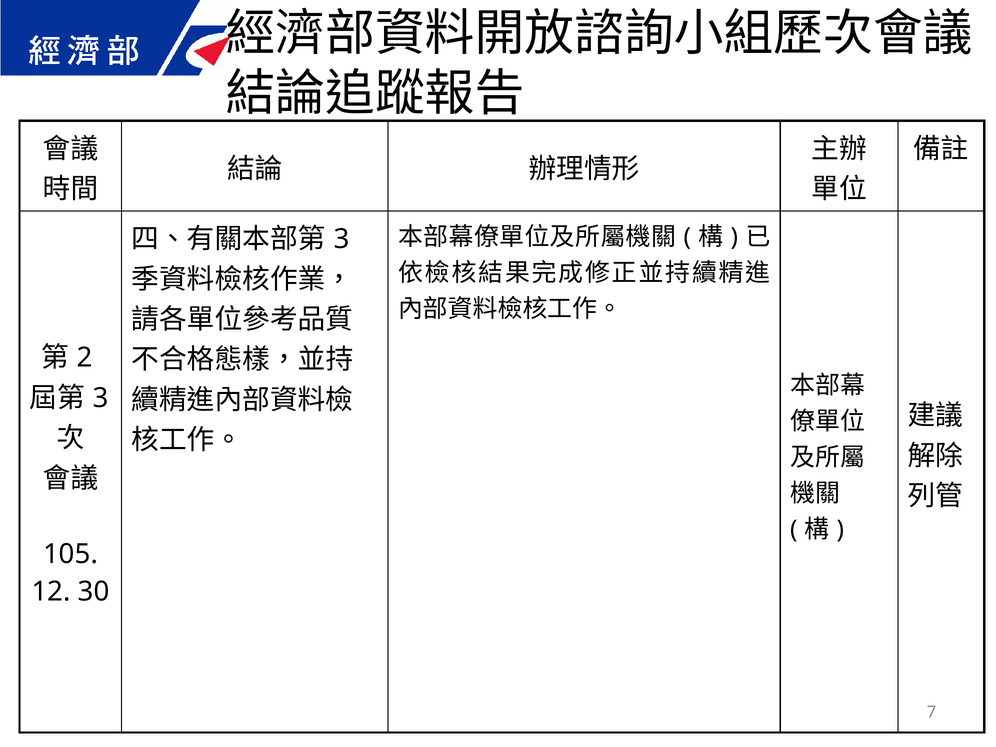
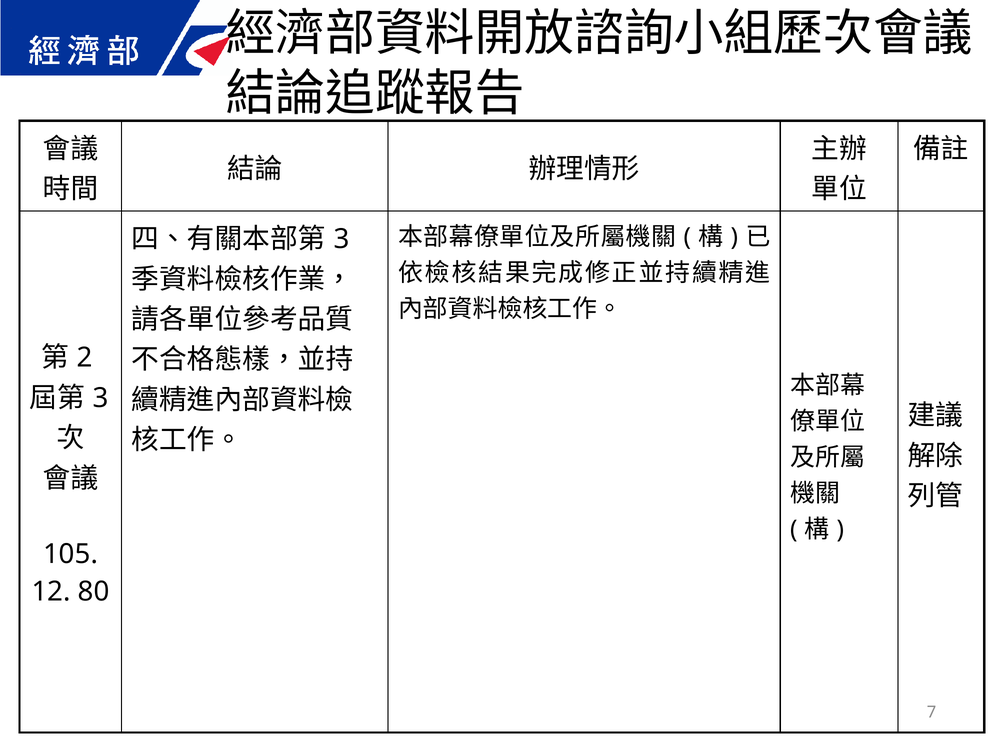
30: 30 -> 80
